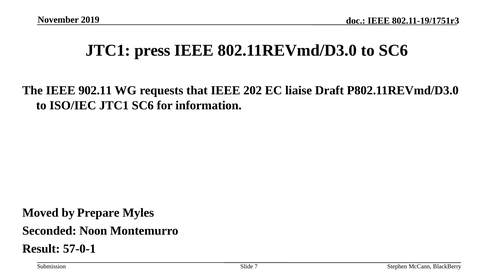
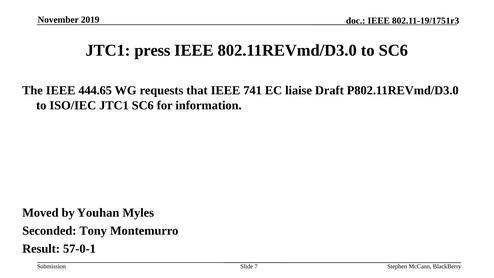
902.11: 902.11 -> 444.65
202: 202 -> 741
Prepare: Prepare -> Youhan
Noon: Noon -> Tony
